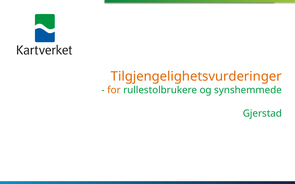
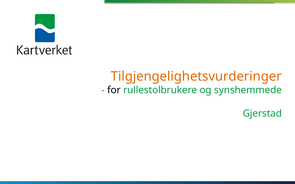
for colour: orange -> black
